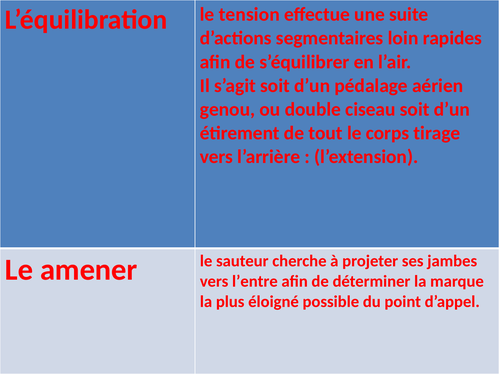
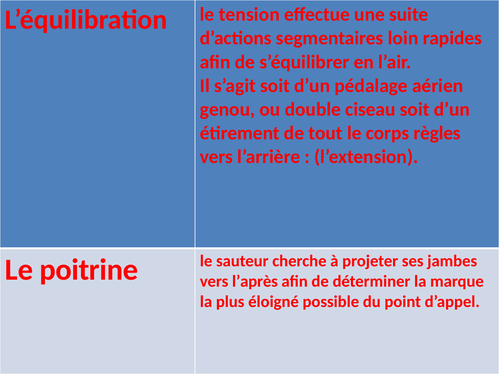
tirage: tirage -> règles
amener: amener -> poitrine
l’entre: l’entre -> l’après
